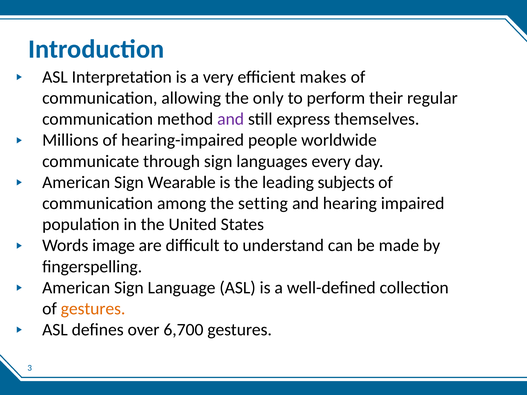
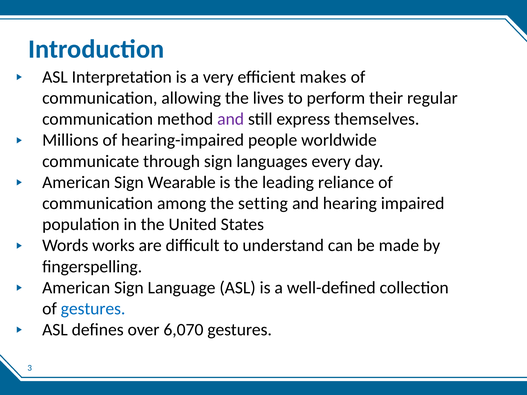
only: only -> lives
subjects: subjects -> reliance
image: image -> works
gestures at (93, 309) colour: orange -> blue
6,700: 6,700 -> 6,070
